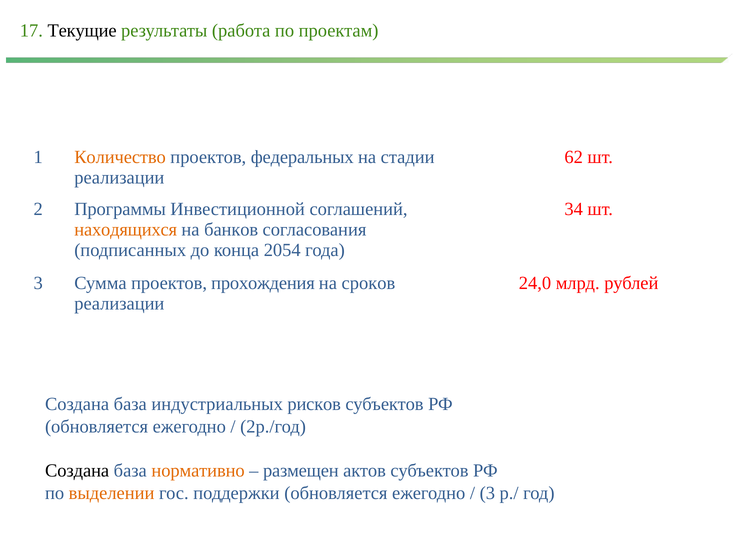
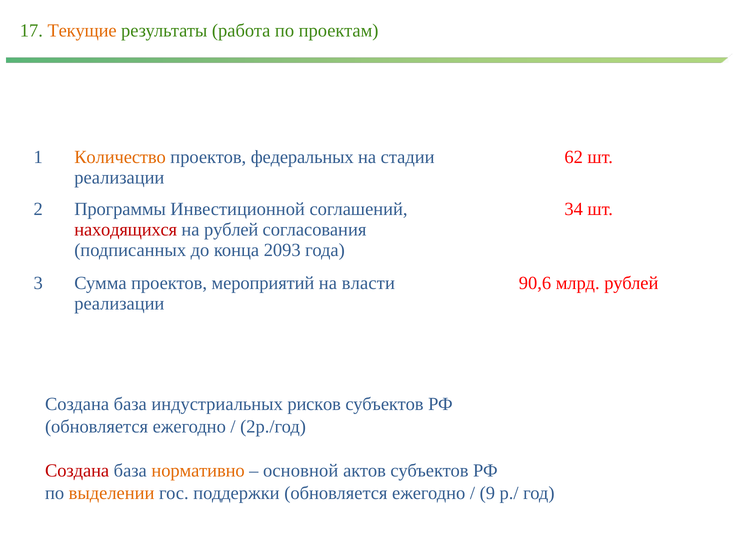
Текущие colour: black -> orange
находящихся colour: orange -> red
на банков: банков -> рублей
2054: 2054 -> 2093
прохождения: прохождения -> мероприятий
сроков: сроков -> власти
24,0: 24,0 -> 90,6
Создана at (77, 470) colour: black -> red
размещен: размещен -> основной
3 at (487, 492): 3 -> 9
